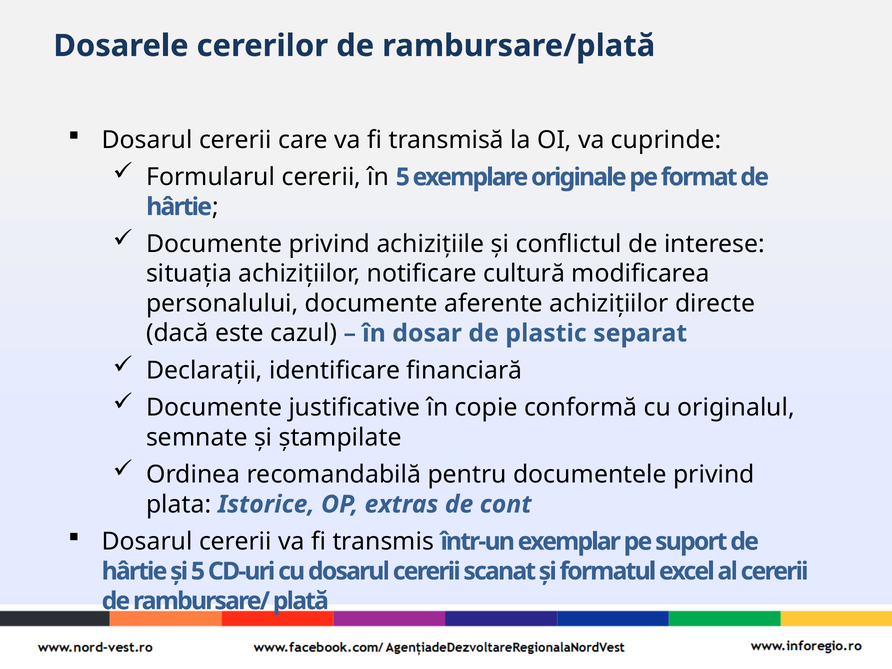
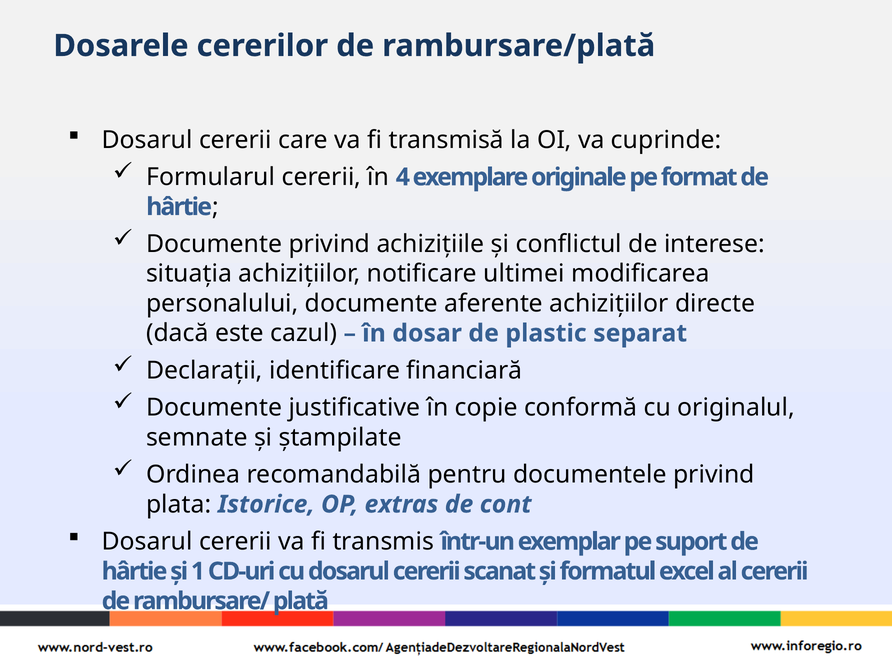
în 5: 5 -> 4
cultură: cultură -> ultimei
și 5: 5 -> 1
